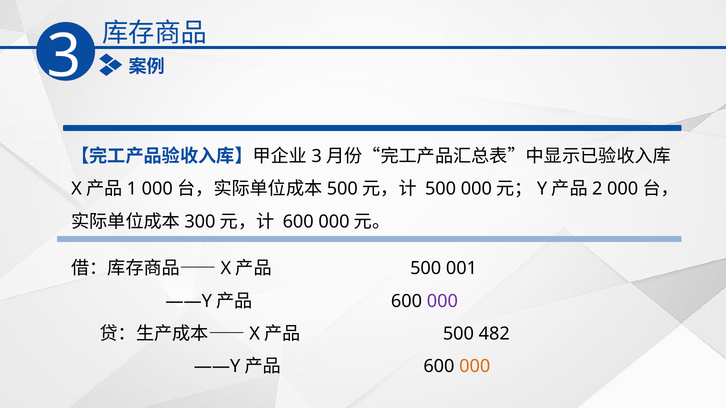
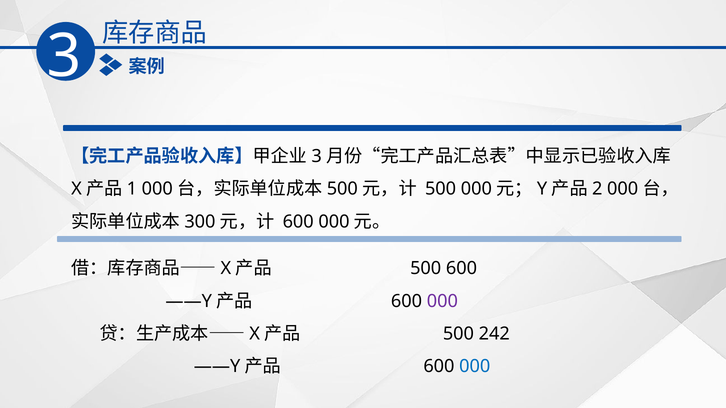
001: 001 -> 600
482: 482 -> 242
000 at (475, 367) colour: orange -> blue
